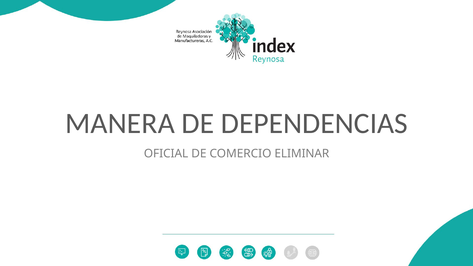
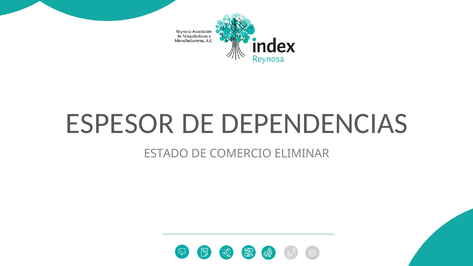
MANERA: MANERA -> ESPESOR
OFICIAL: OFICIAL -> ESTADO
